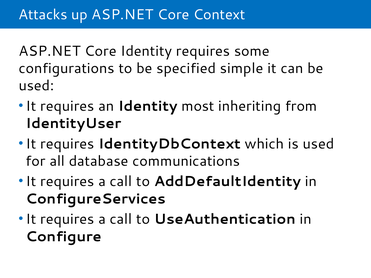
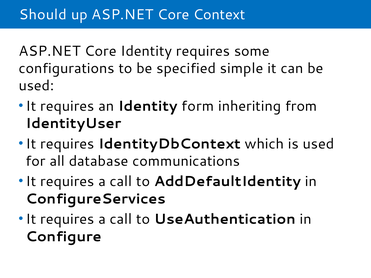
Attacks: Attacks -> Should
most: most -> form
